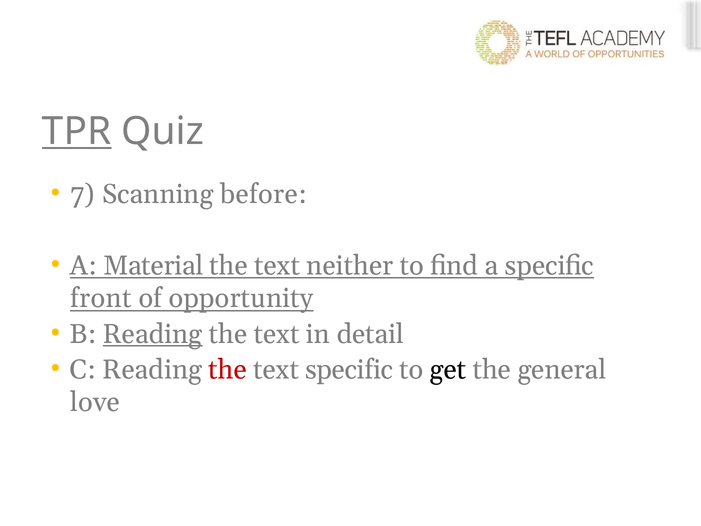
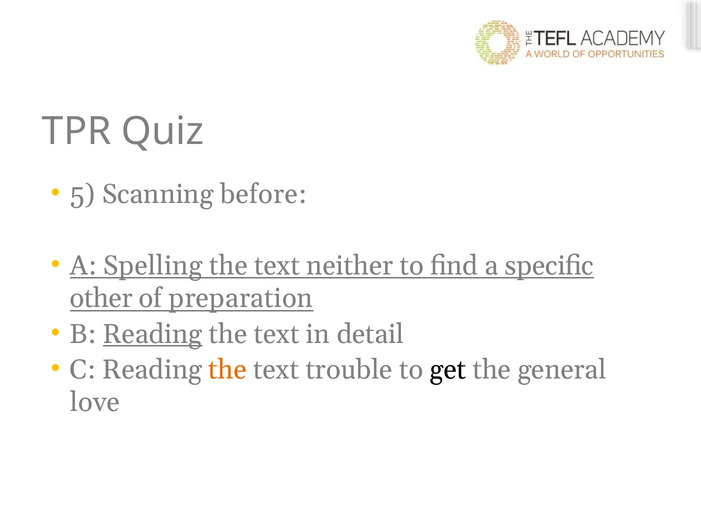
TPR underline: present -> none
7: 7 -> 5
Material: Material -> Spelling
front: front -> other
opportunity: opportunity -> preparation
the at (228, 370) colour: red -> orange
text specific: specific -> trouble
